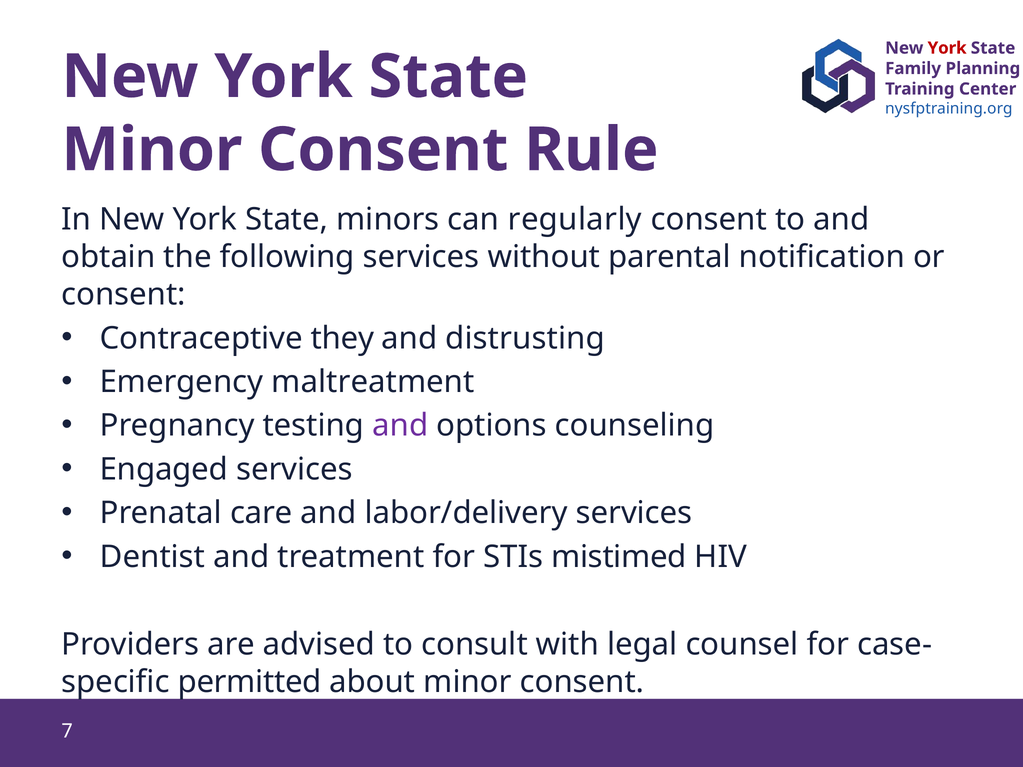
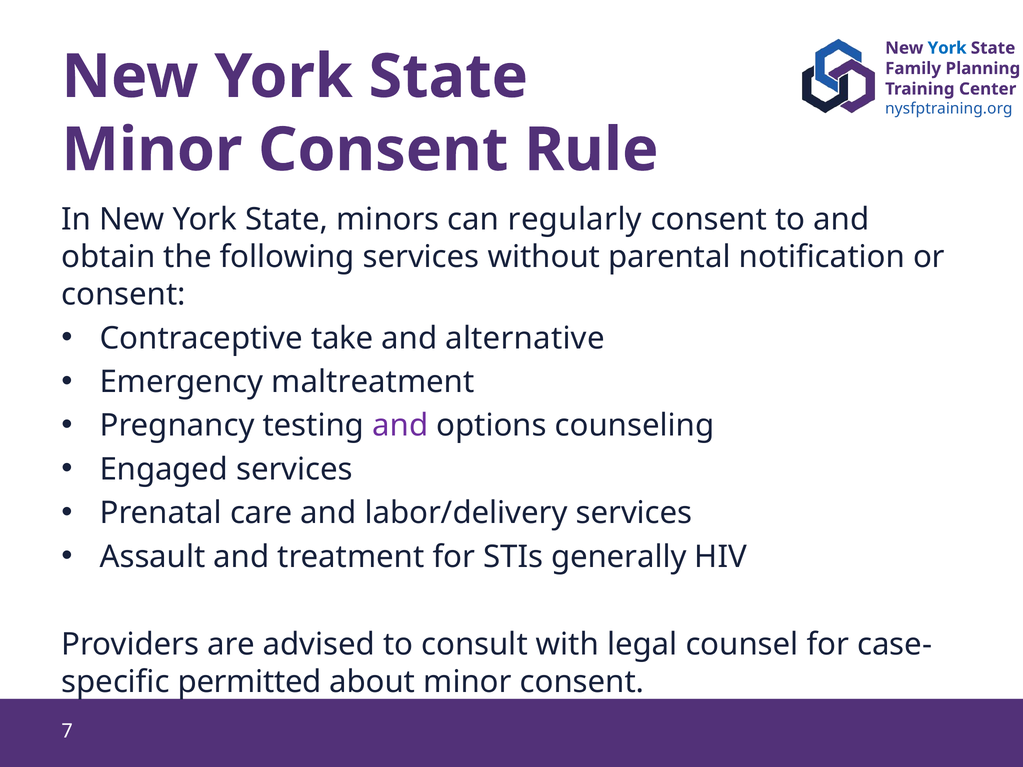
York at (947, 48) colour: red -> blue
they: they -> take
distrusting: distrusting -> alternative
Dentist: Dentist -> Assault
mistimed: mistimed -> generally
